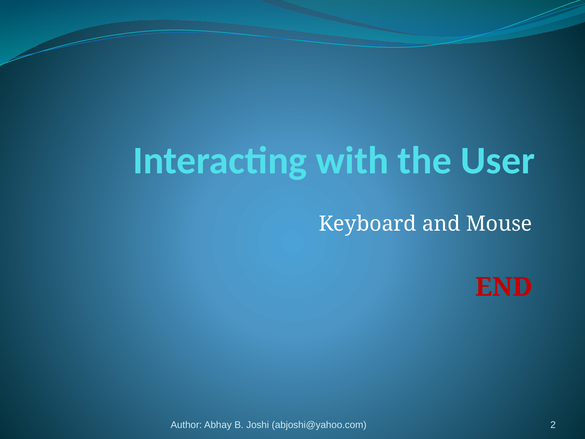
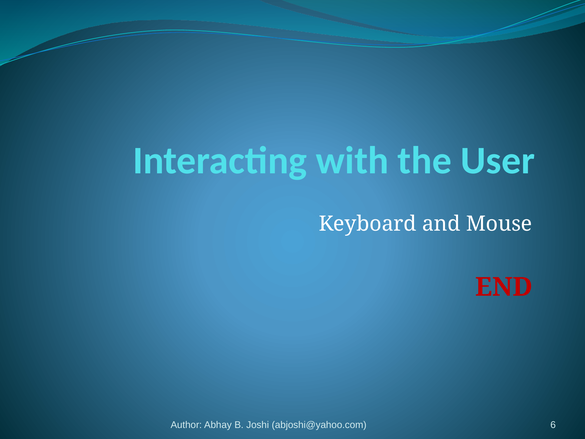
2: 2 -> 6
